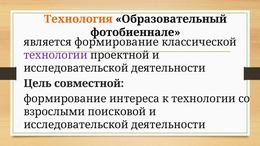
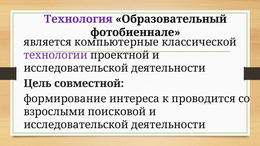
Технология colour: orange -> purple
является формирование: формирование -> компьютерные
к технологии: технологии -> проводится
